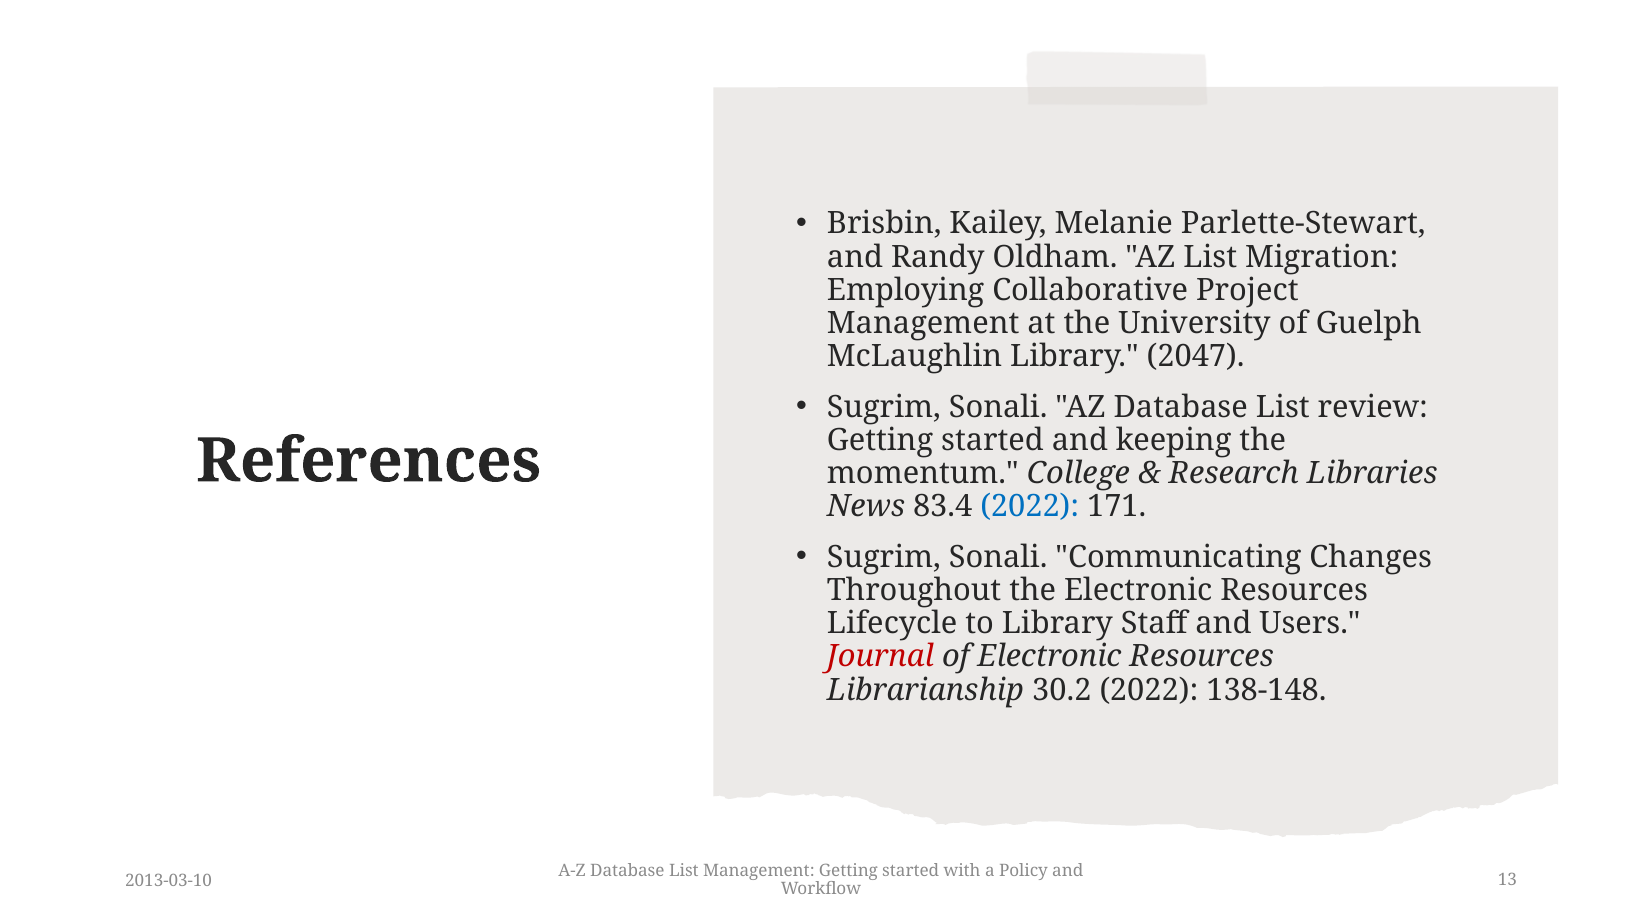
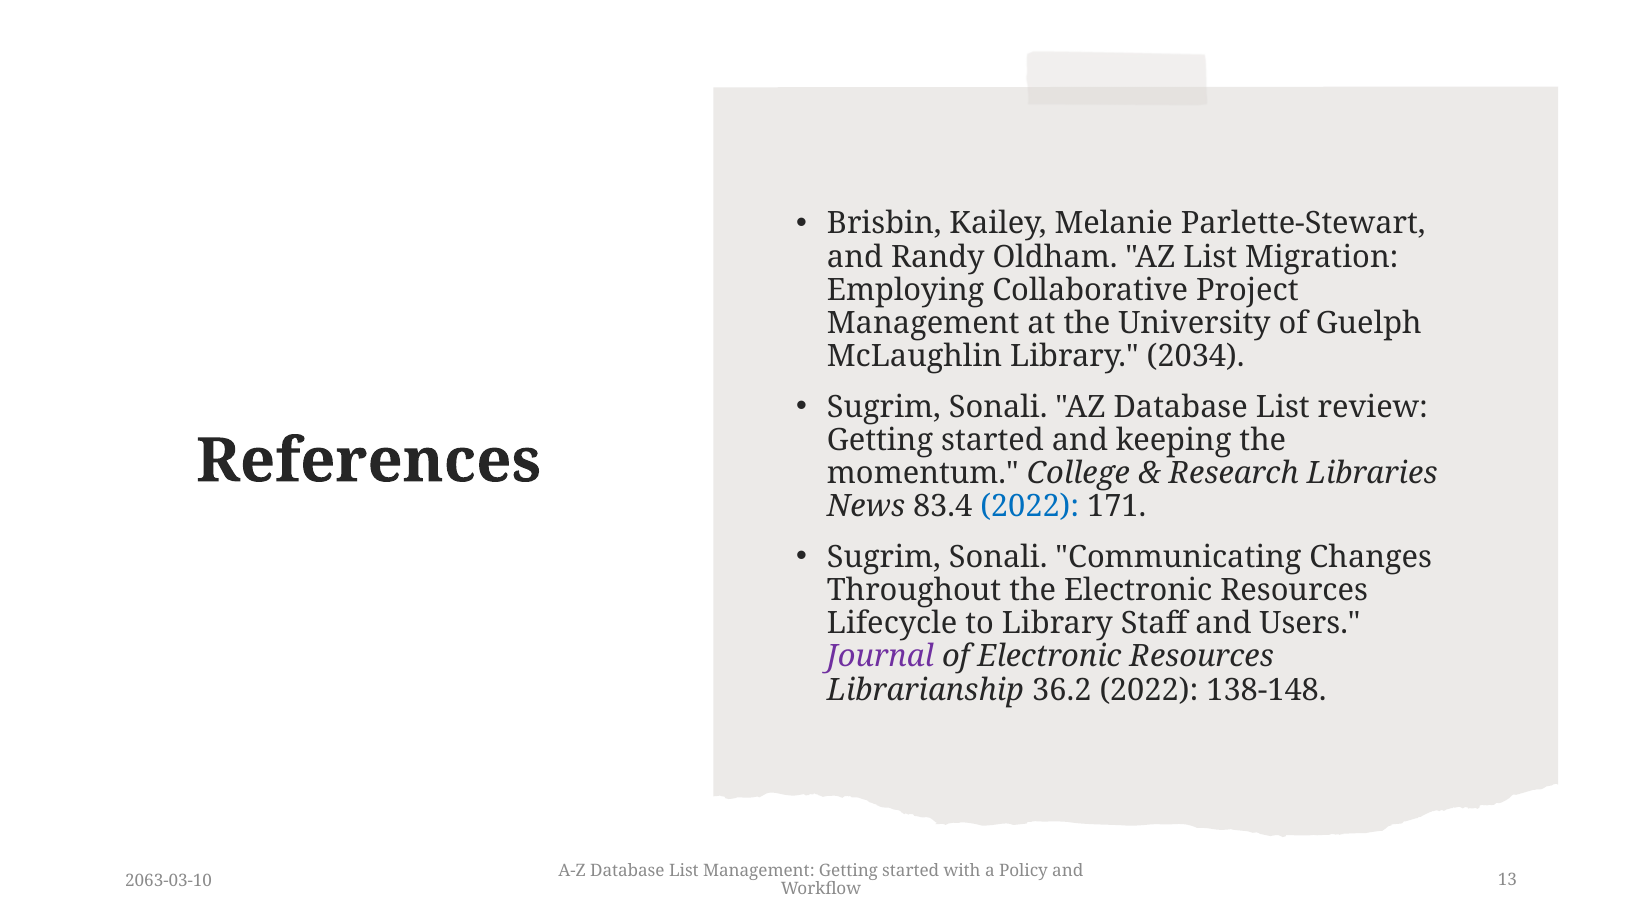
2047: 2047 -> 2034
Journal colour: red -> purple
30.2: 30.2 -> 36.2
2013-03-10: 2013-03-10 -> 2063-03-10
